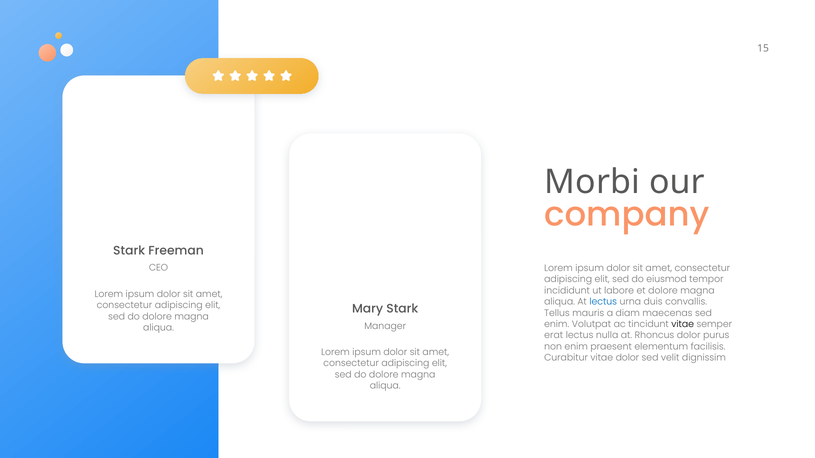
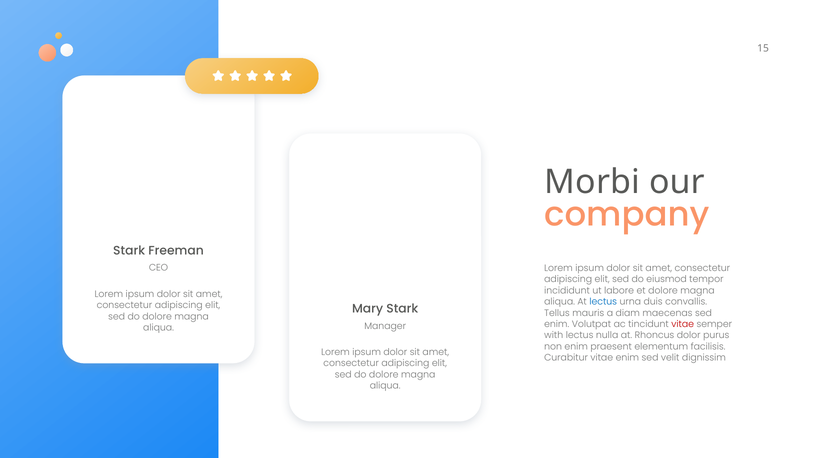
vitae at (683, 324) colour: black -> red
erat: erat -> with
vitae dolor: dolor -> enim
